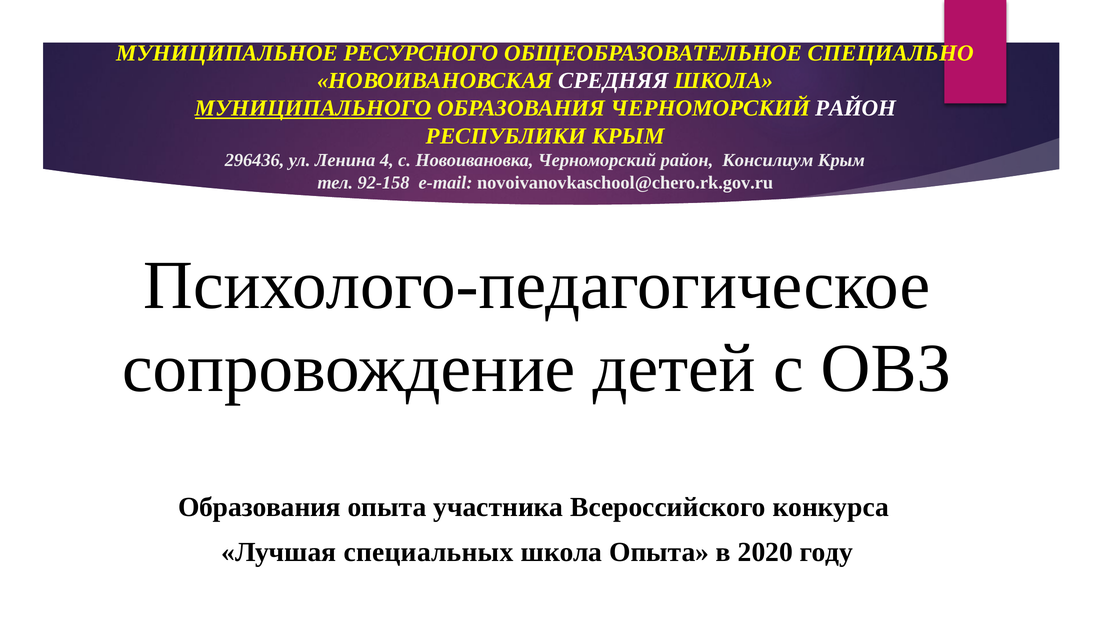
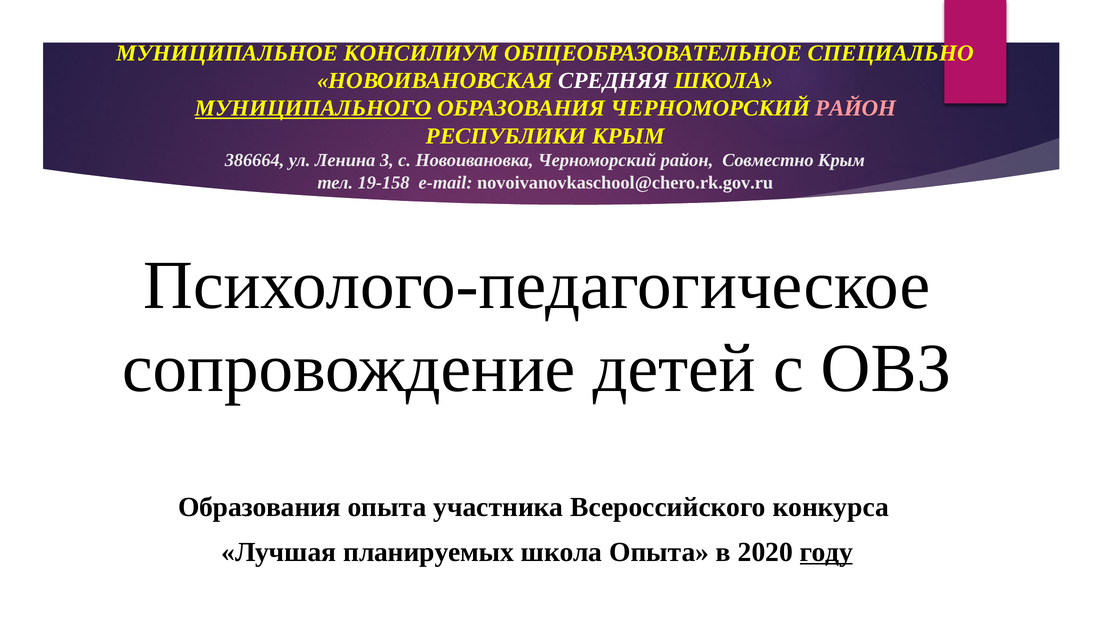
РЕСУРСНОГО: РЕСУРСНОГО -> КОНСИЛИУМ
РАЙОН at (856, 108) colour: white -> pink
296436: 296436 -> 386664
4: 4 -> 3
Консилиум: Консилиум -> Совместно
92-158: 92-158 -> 19-158
специальных: специальных -> планируемых
году underline: none -> present
